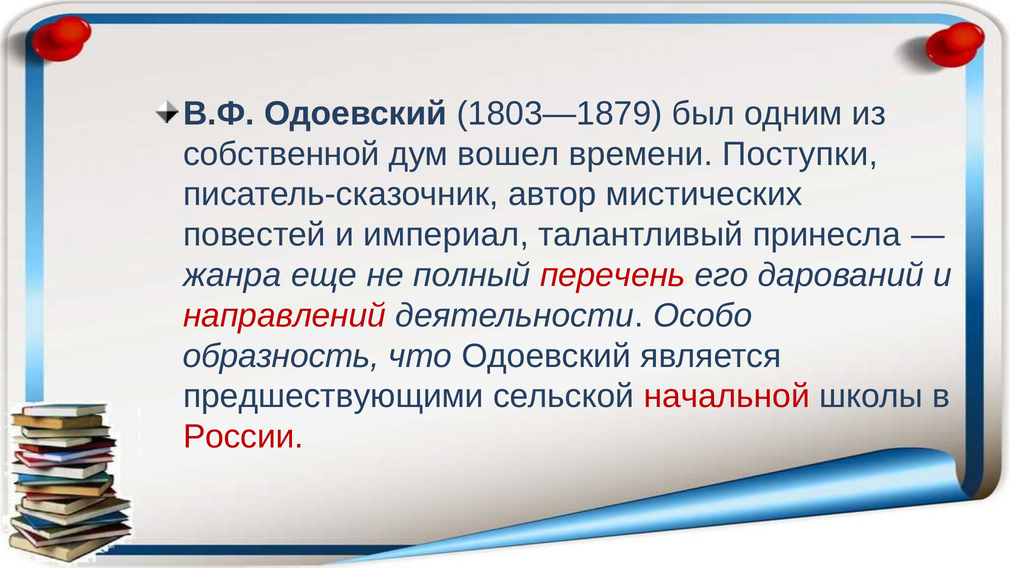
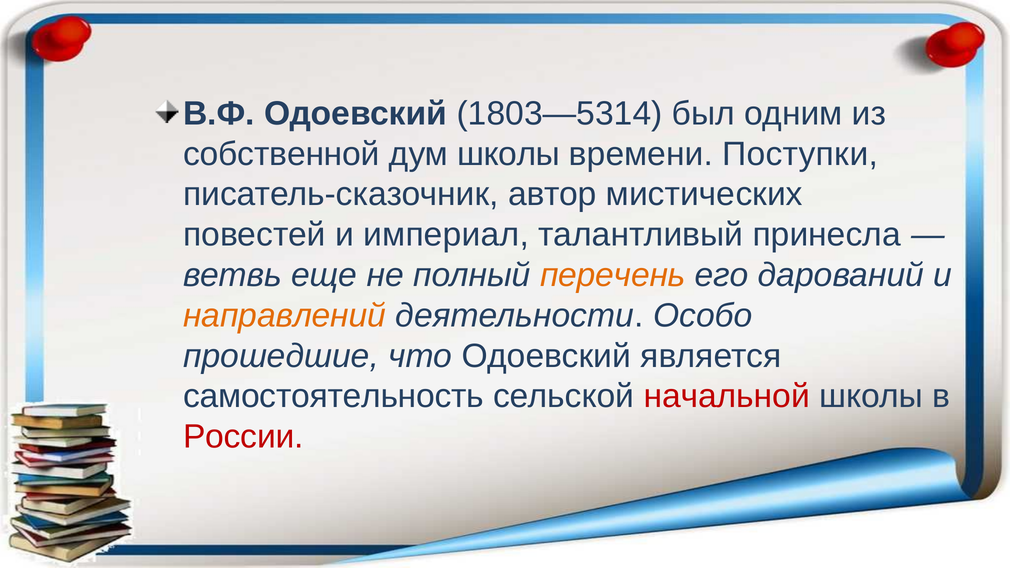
1803—1879: 1803—1879 -> 1803—5314
дум вошел: вошел -> школы
жанра: жанра -> ветвь
перечень colour: red -> orange
направлений colour: red -> orange
образность: образность -> прошедшие
предшествующими: предшествующими -> самостоятельность
